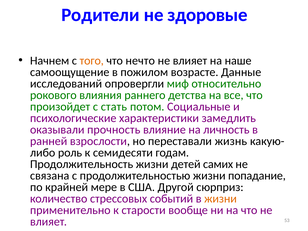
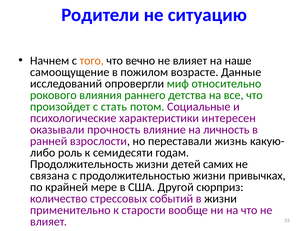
здоровые: здоровые -> ситуацию
нечто: нечто -> вечно
замедлить: замедлить -> интересен
попадание: попадание -> привычках
жизни at (221, 199) colour: orange -> black
